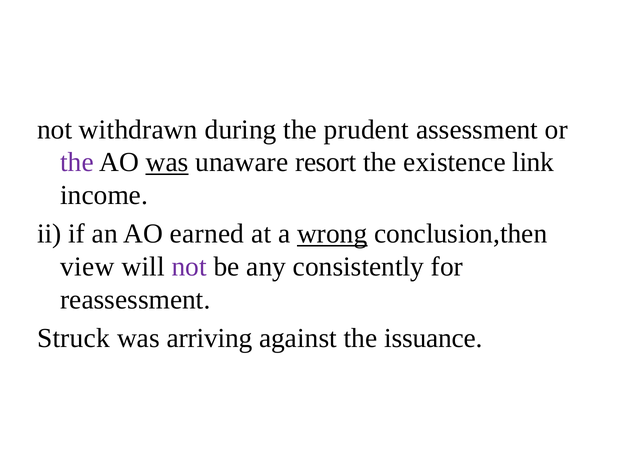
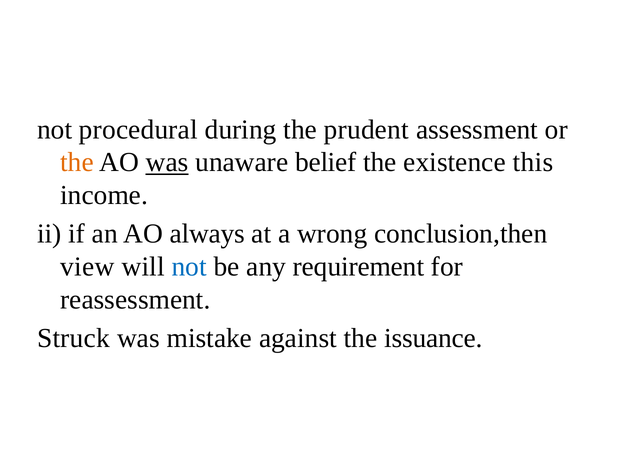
withdrawn: withdrawn -> procedural
the at (77, 163) colour: purple -> orange
resort: resort -> belief
link: link -> this
earned: earned -> always
wrong underline: present -> none
not at (189, 267) colour: purple -> blue
consistently: consistently -> requirement
arriving: arriving -> mistake
